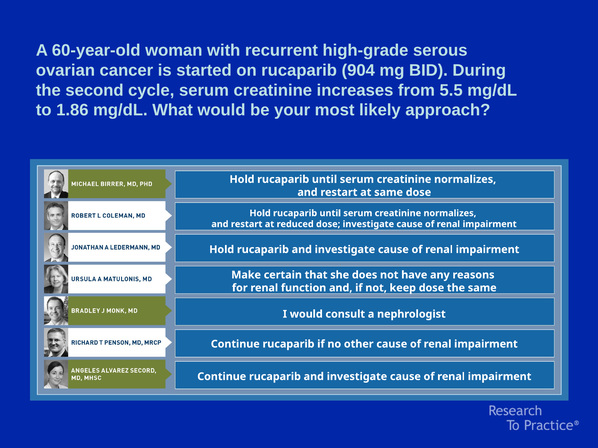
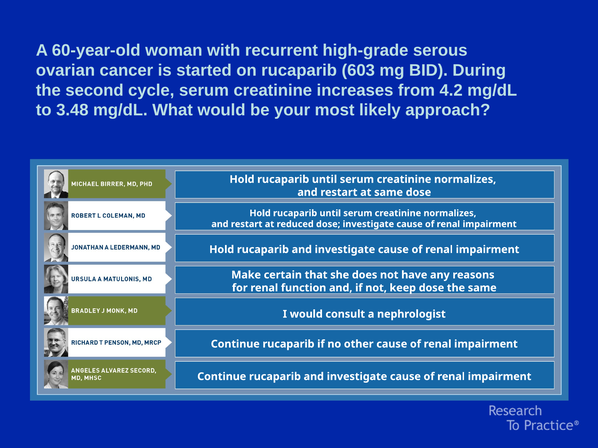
904: 904 -> 603
5.5: 5.5 -> 4.2
1.86: 1.86 -> 3.48
